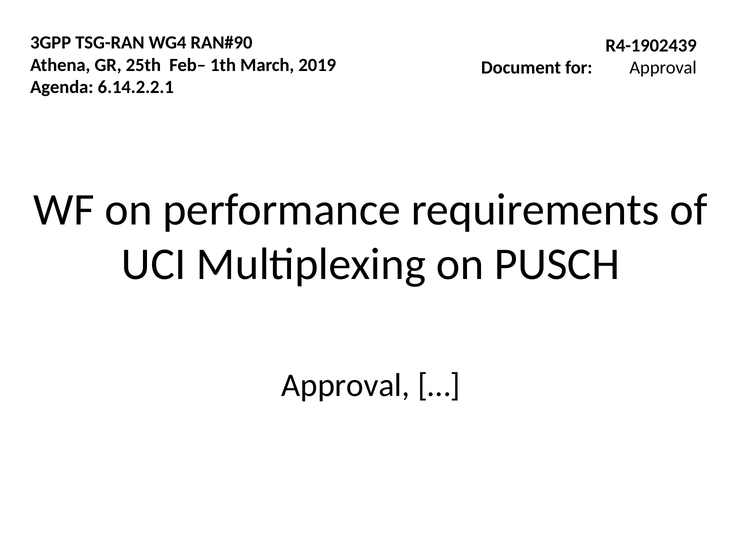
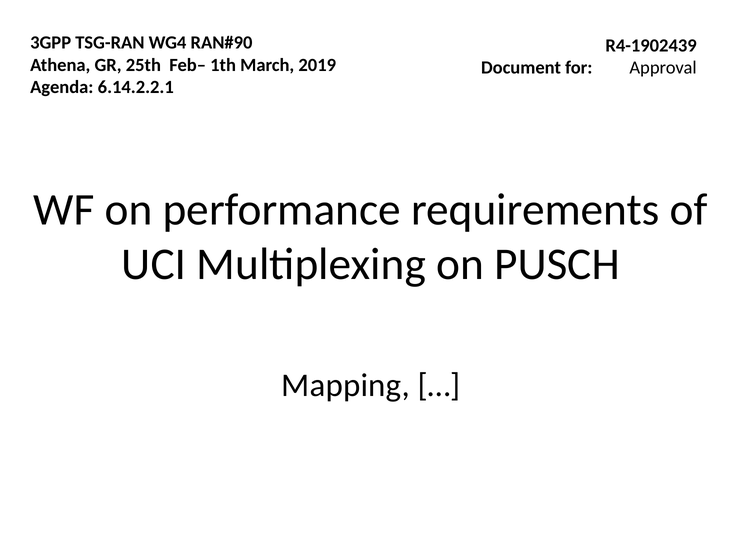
Approval at (346, 385): Approval -> Mapping
